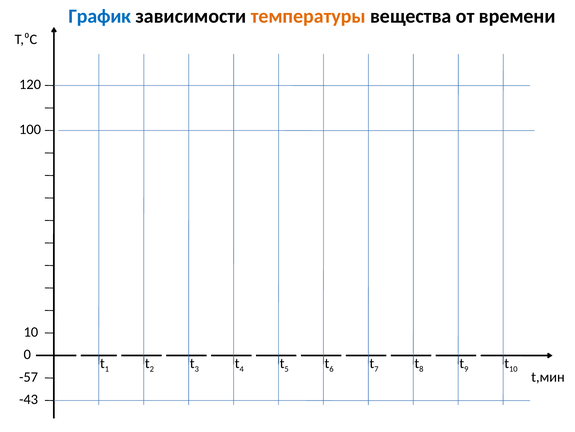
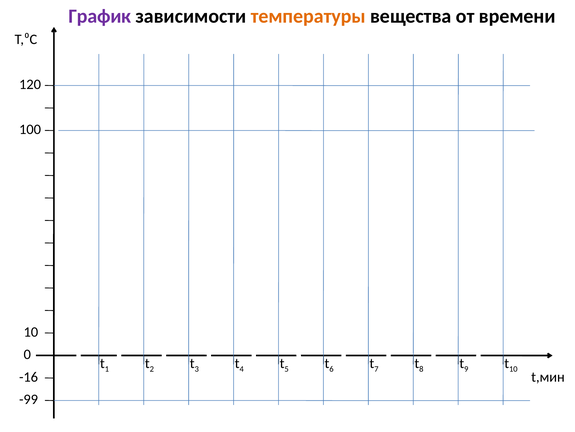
График colour: blue -> purple
-57: -57 -> -16
-43: -43 -> -99
